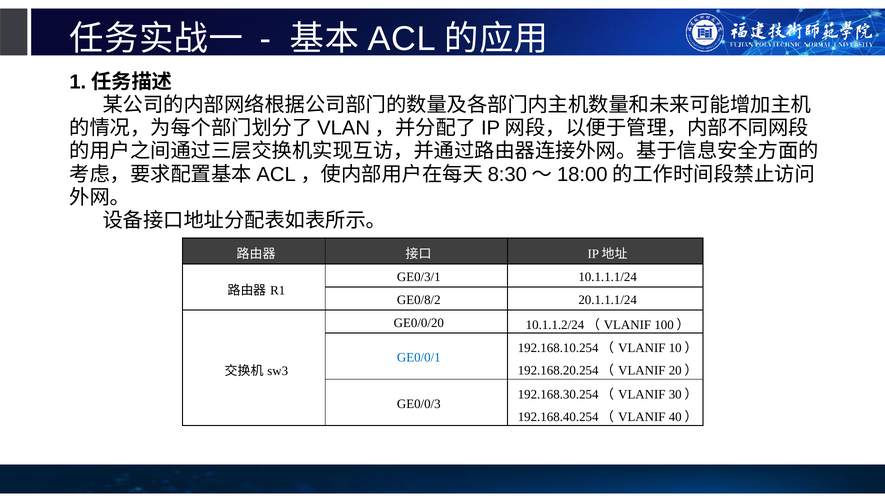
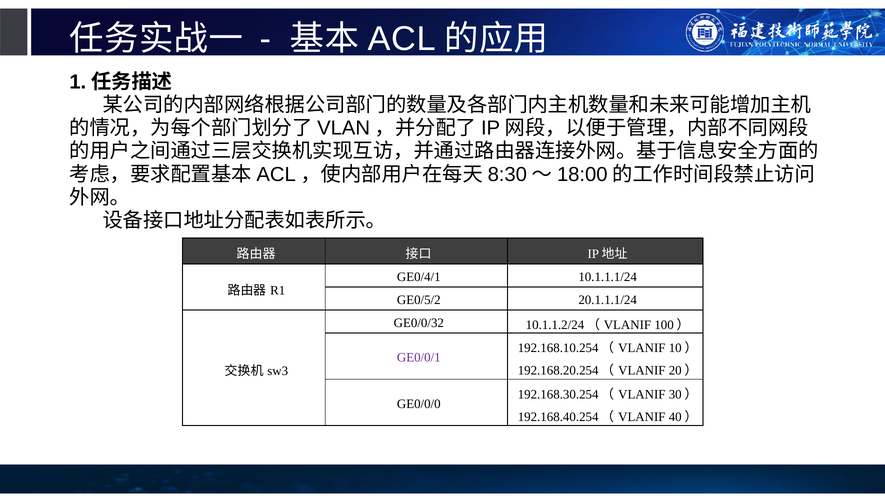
GE0/3/1: GE0/3/1 -> GE0/4/1
GE0/8/2: GE0/8/2 -> GE0/5/2
GE0/0/20: GE0/0/20 -> GE0/0/32
GE0/0/1 colour: blue -> purple
GE0/0/3: GE0/0/3 -> GE0/0/0
